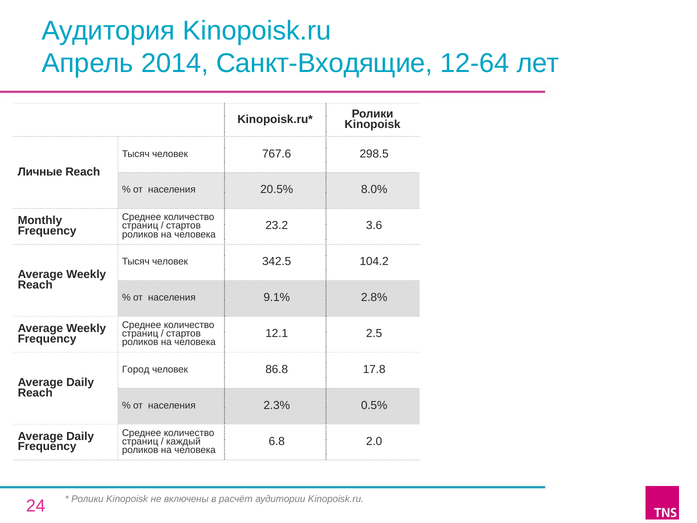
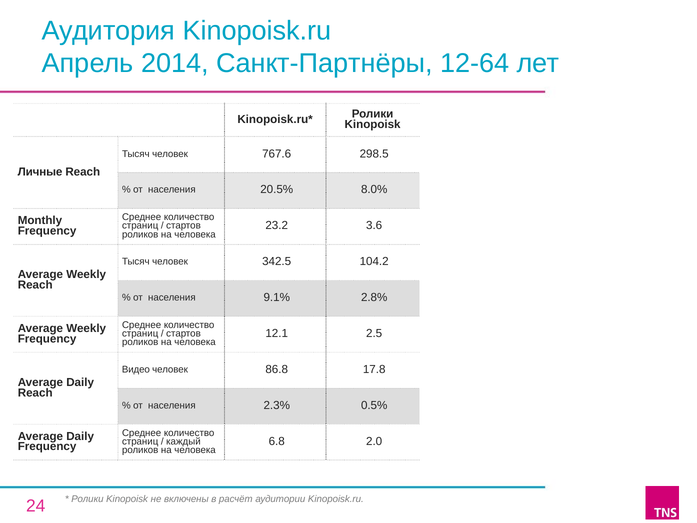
Санкт-Входящие: Санкт-Входящие -> Санкт-Партнёры
Город: Город -> Видео
